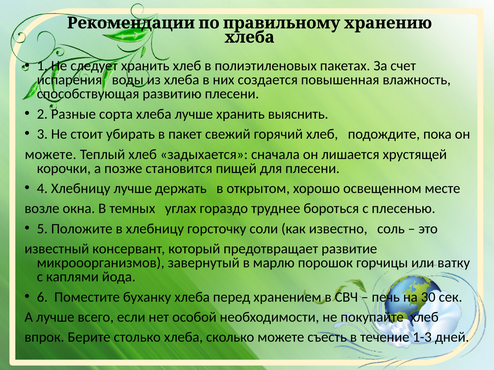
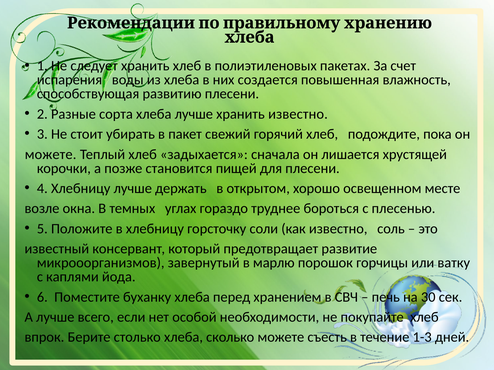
хранить выяснить: выяснить -> известно
